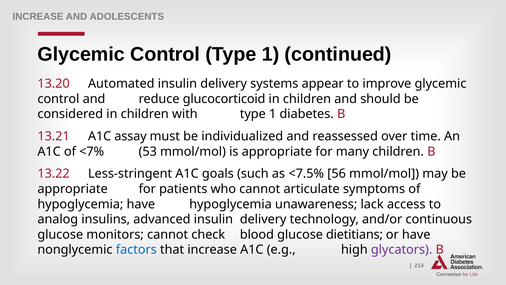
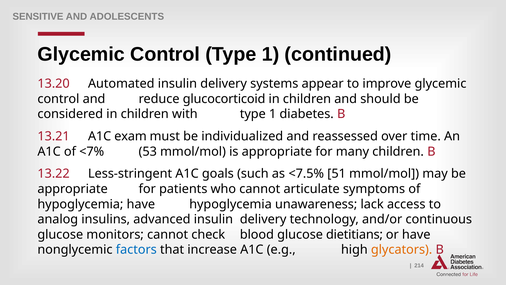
INCREASE at (38, 17): INCREASE -> SENSITIVE
assay: assay -> exam
56: 56 -> 51
glycators colour: purple -> orange
